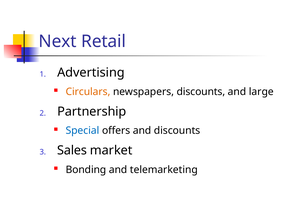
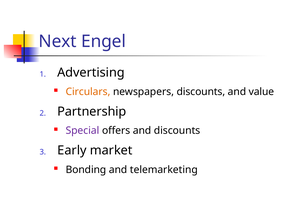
Retail: Retail -> Engel
large: large -> value
Special colour: blue -> purple
Sales: Sales -> Early
